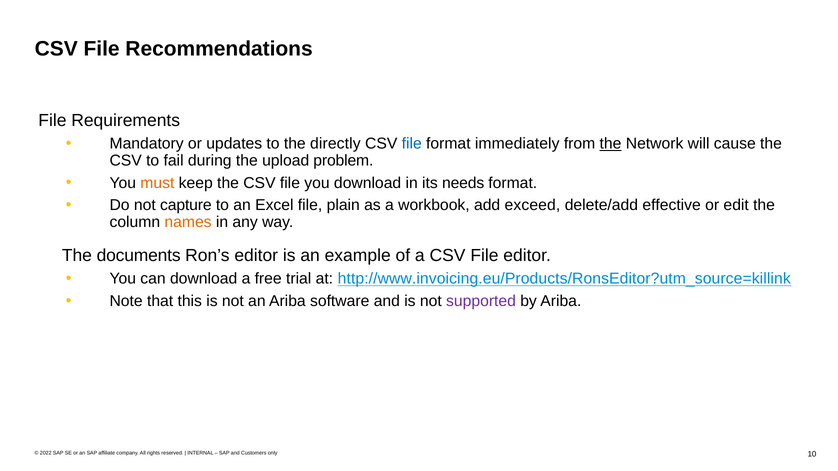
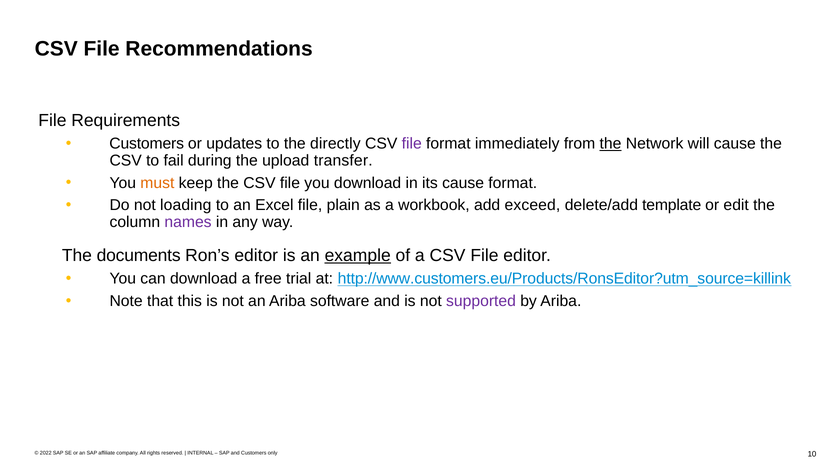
Mandatory at (147, 144): Mandatory -> Customers
file at (412, 144) colour: blue -> purple
problem: problem -> transfer
its needs: needs -> cause
capture: capture -> loading
effective: effective -> template
names colour: orange -> purple
example underline: none -> present
http://www.invoicing.eu/Products/RonsEditor?utm_source=killink: http://www.invoicing.eu/Products/RonsEditor?utm_source=killink -> http://www.customers.eu/Products/RonsEditor?utm_source=killink
